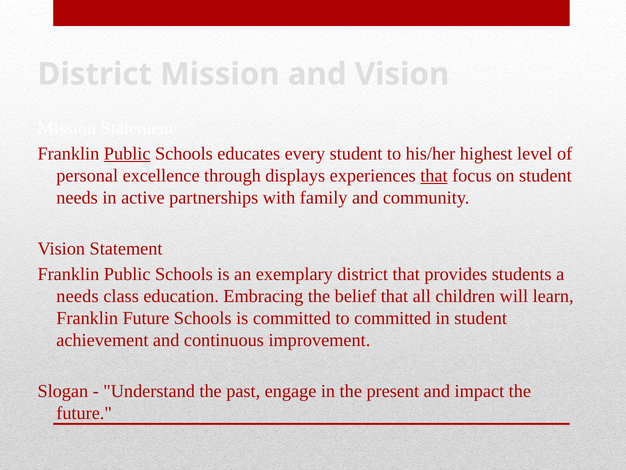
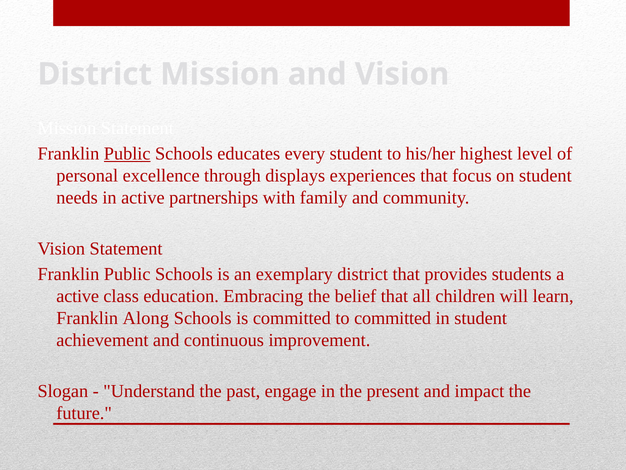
that at (434, 176) underline: present -> none
needs at (77, 296): needs -> active
Franklin Future: Future -> Along
